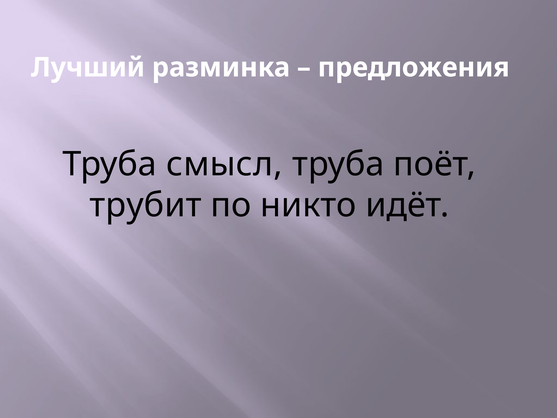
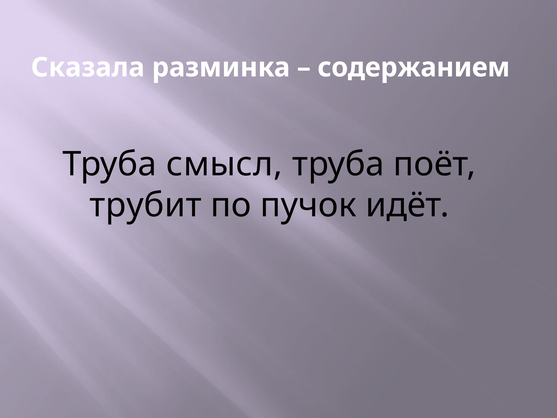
Лучший: Лучший -> Сказала
предложения: предложения -> содержанием
никто: никто -> пучок
